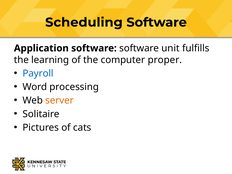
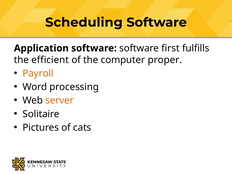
unit: unit -> first
learning: learning -> efficient
Payroll colour: blue -> orange
